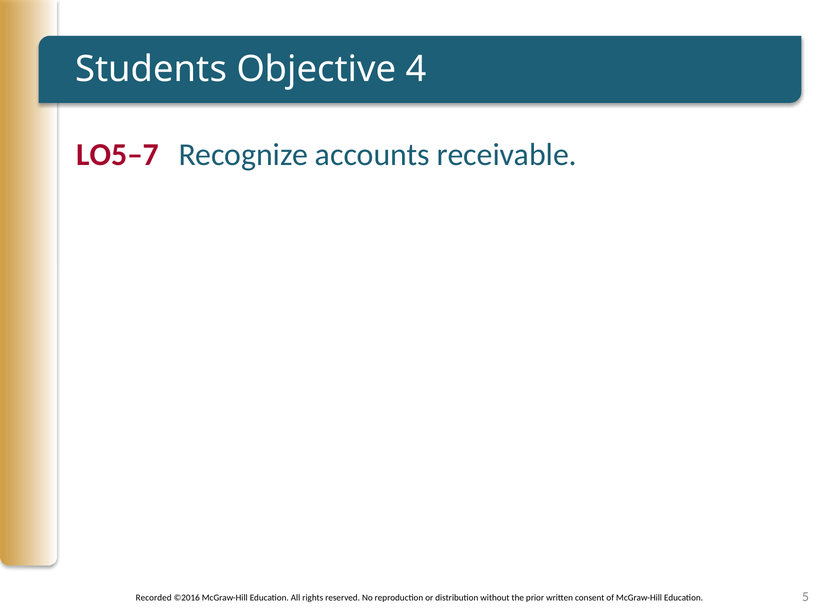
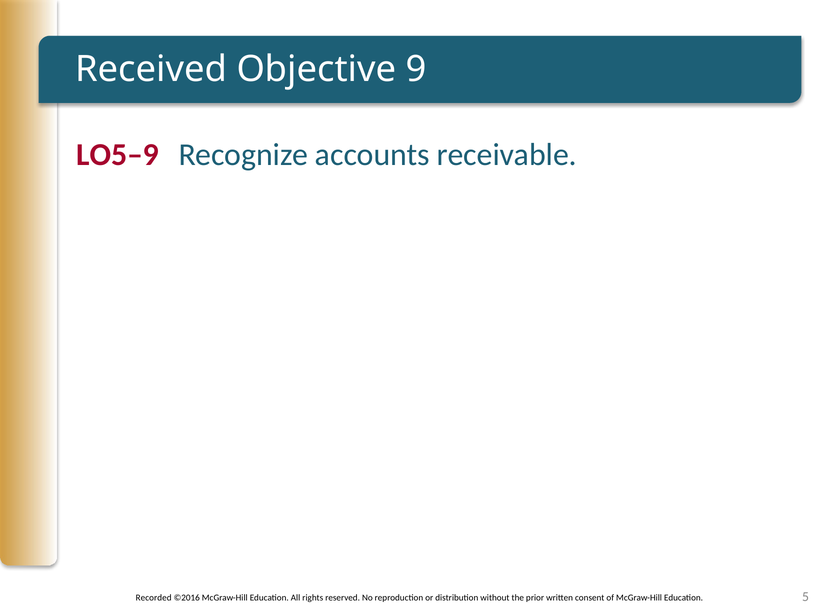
Students: Students -> Received
4: 4 -> 9
LO5–7: LO5–7 -> LO5–9
